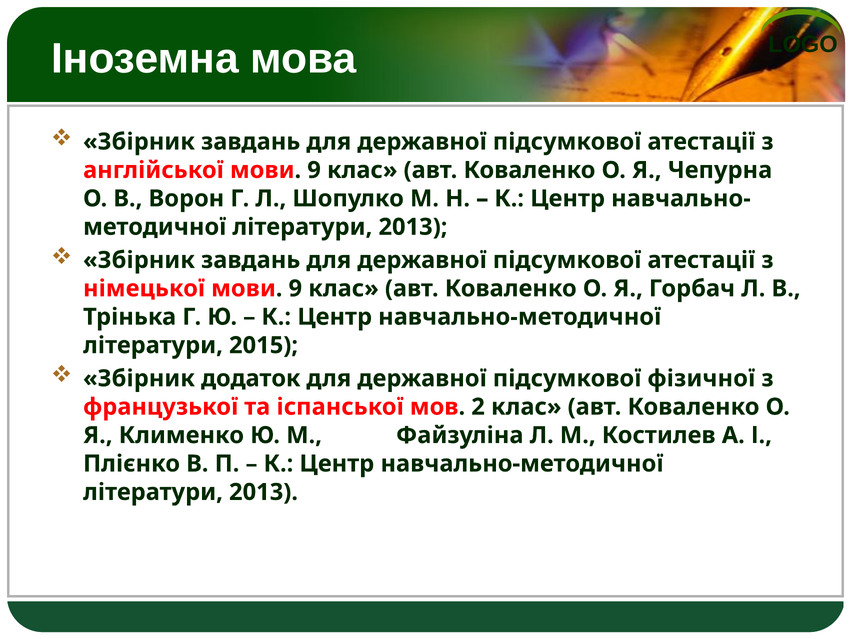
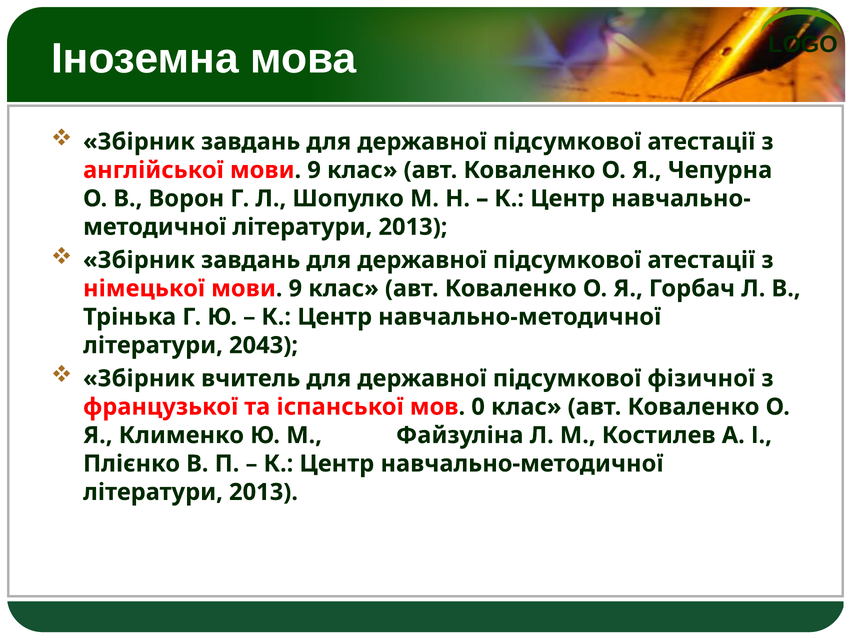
2015: 2015 -> 2043
додаток: додаток -> вчитель
2: 2 -> 0
